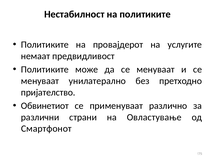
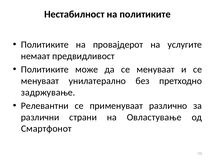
пријателство: пријателство -> задржување
Обвинетиот: Обвинетиот -> Релевантни
